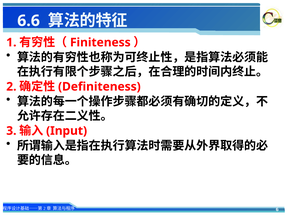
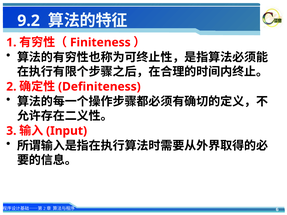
6.6: 6.6 -> 9.2
